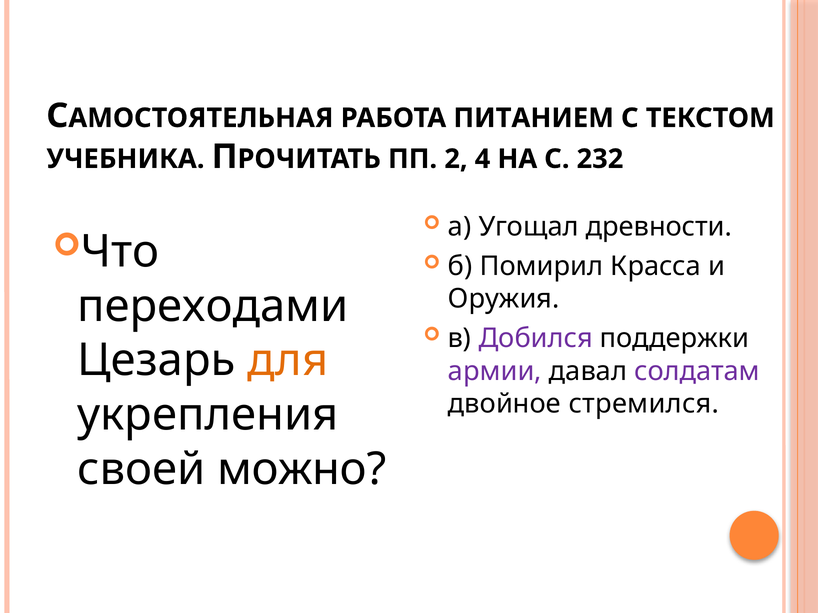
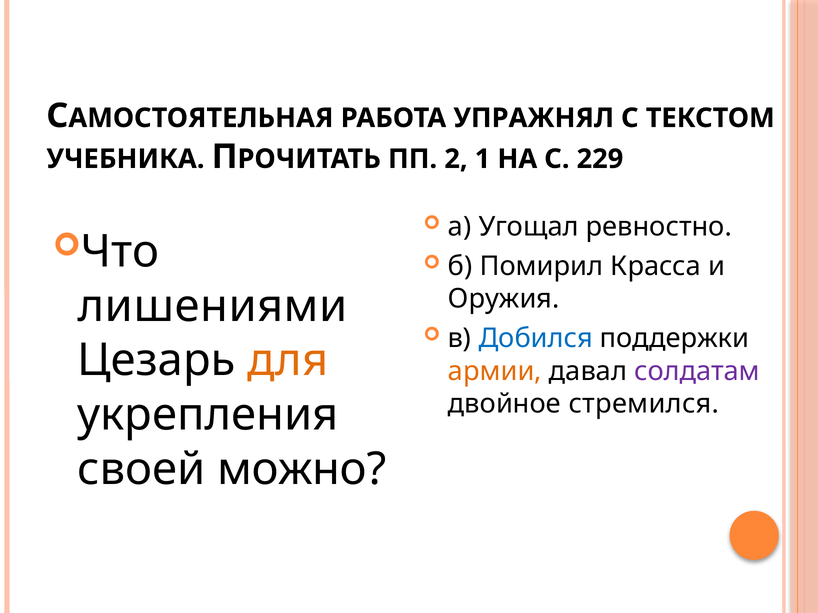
ПИТАНИЕМ: ПИТАНИЕМ -> УПРАЖНЯЛ
4: 4 -> 1
232: 232 -> 229
древности: древности -> ревностно
переходами: переходами -> лишениями
Добился colour: purple -> blue
армии colour: purple -> orange
